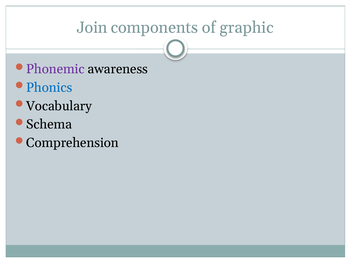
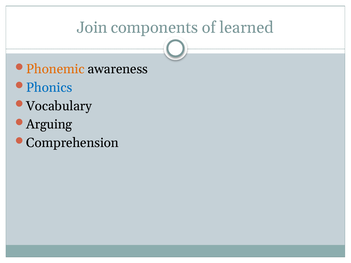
graphic: graphic -> learned
Phonemic colour: purple -> orange
Schema: Schema -> Arguing
